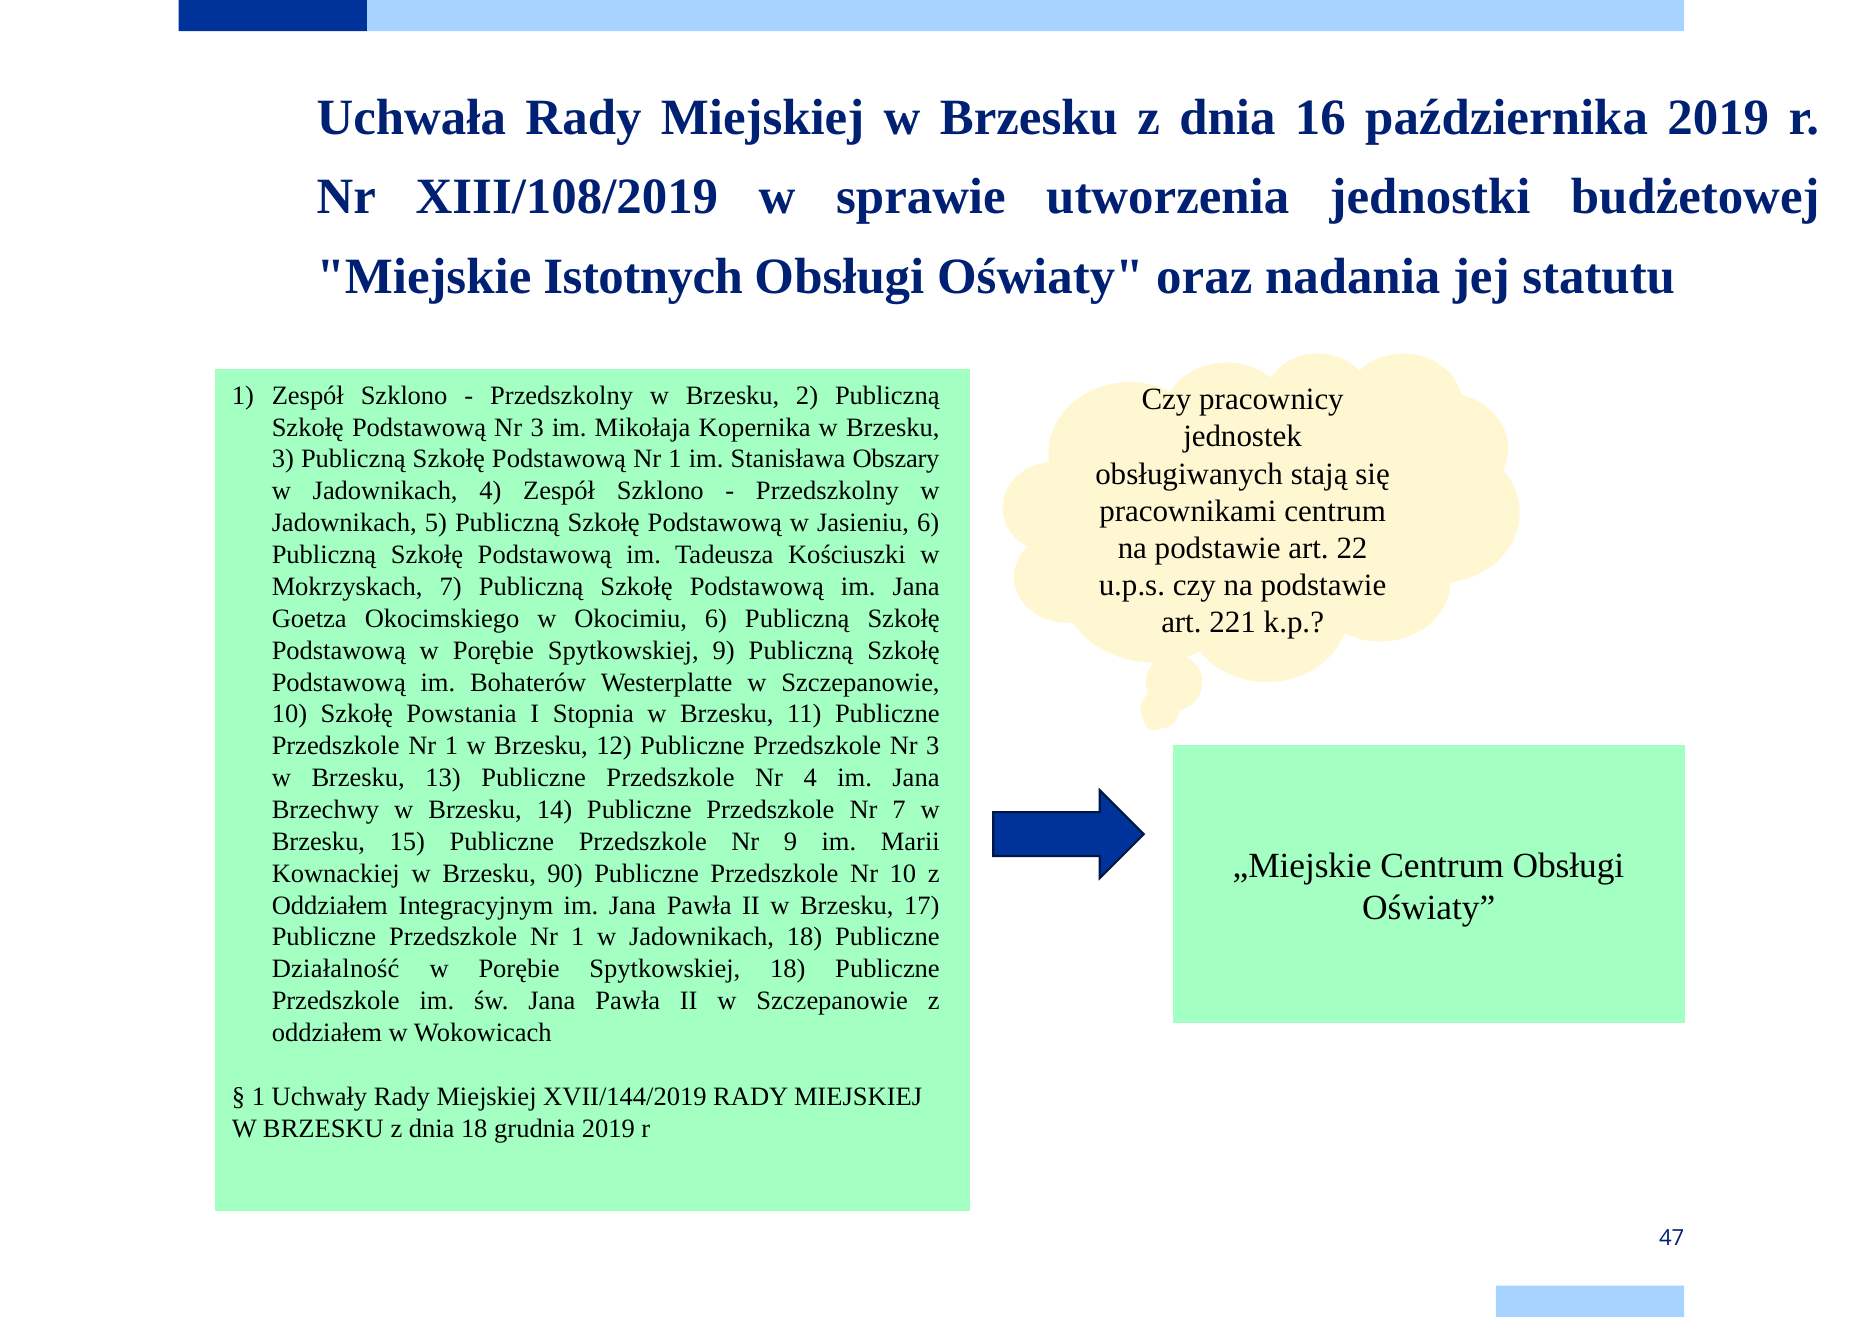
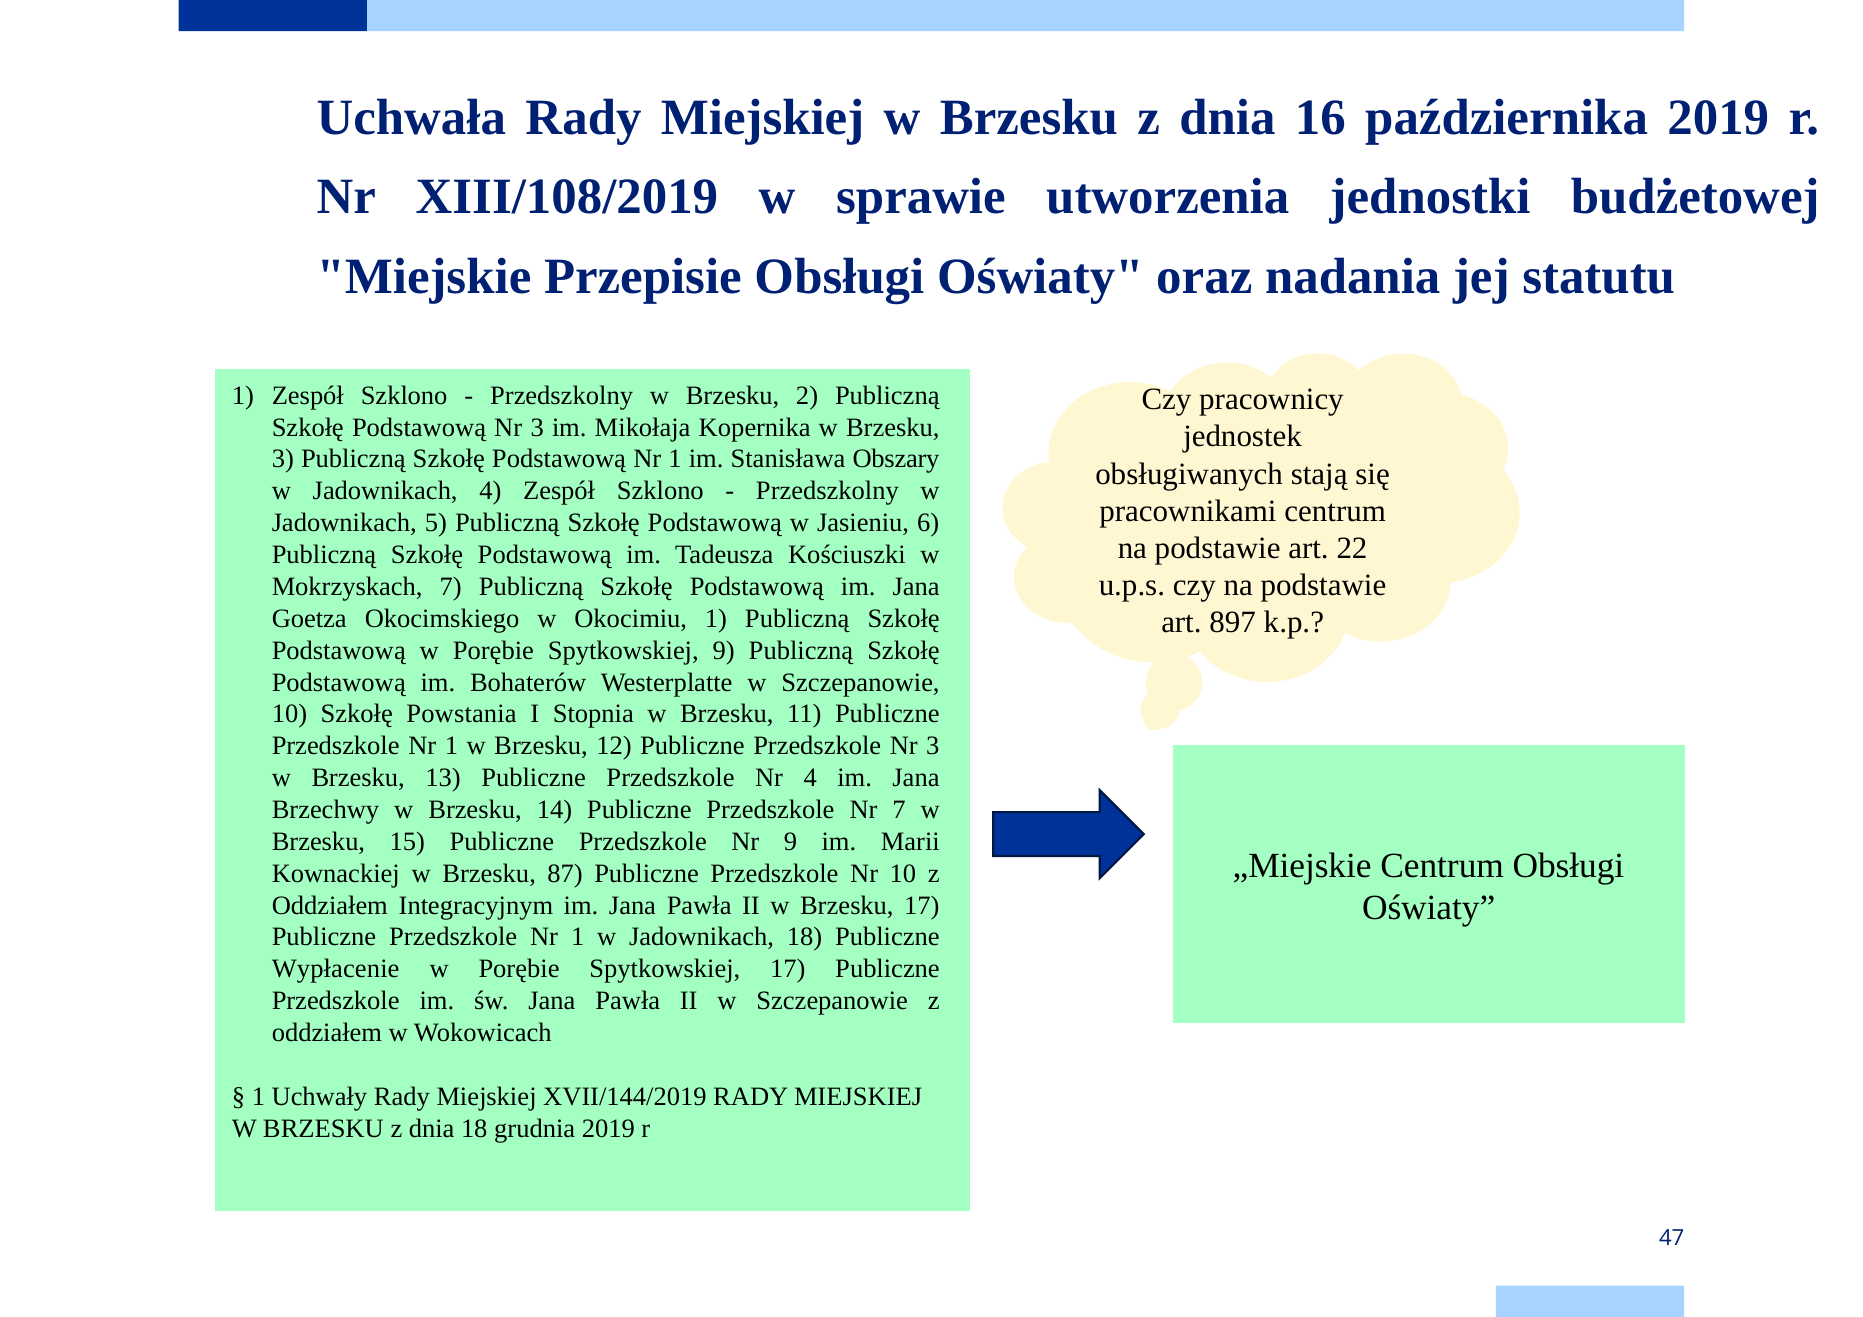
Istotnych: Istotnych -> Przepisie
Okocimiu 6: 6 -> 1
221: 221 -> 897
90: 90 -> 87
Działalność: Działalność -> Wypłacenie
Spytkowskiej 18: 18 -> 17
